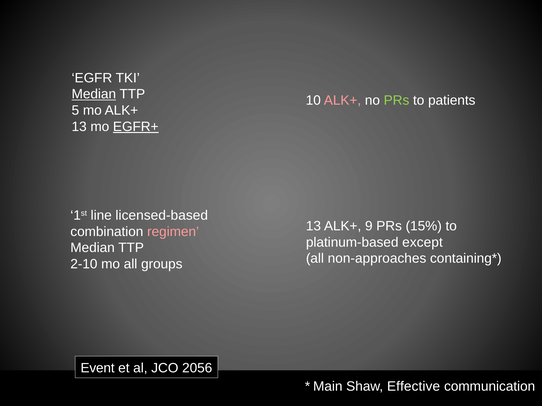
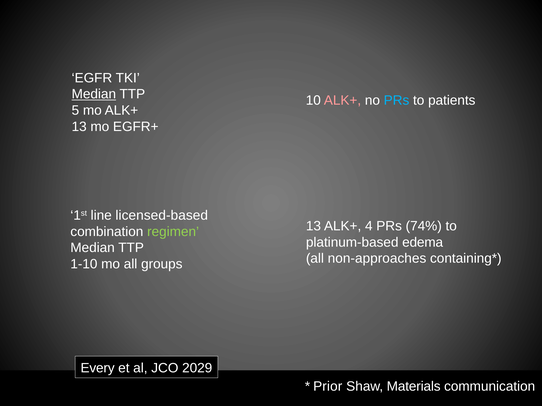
PRs at (396, 100) colour: light green -> light blue
EGFR+ underline: present -> none
9: 9 -> 4
15%: 15% -> 74%
regimen colour: pink -> light green
except: except -> edema
2-10: 2-10 -> 1-10
Event: Event -> Every
2056: 2056 -> 2029
Main: Main -> Prior
Effective: Effective -> Materials
